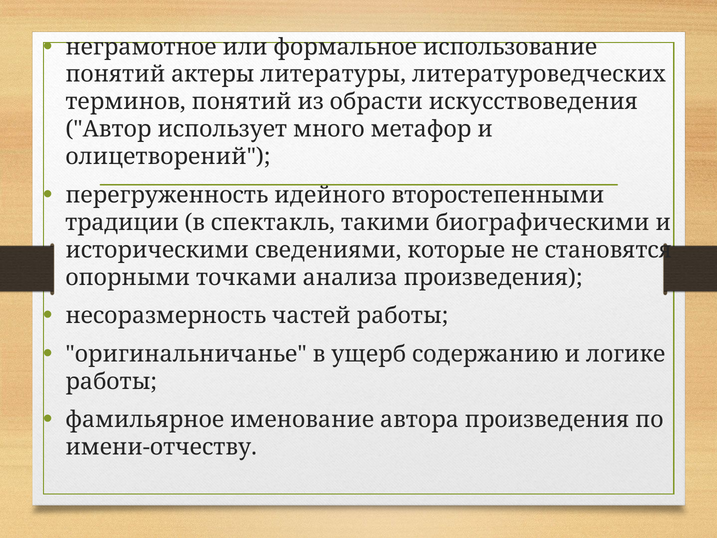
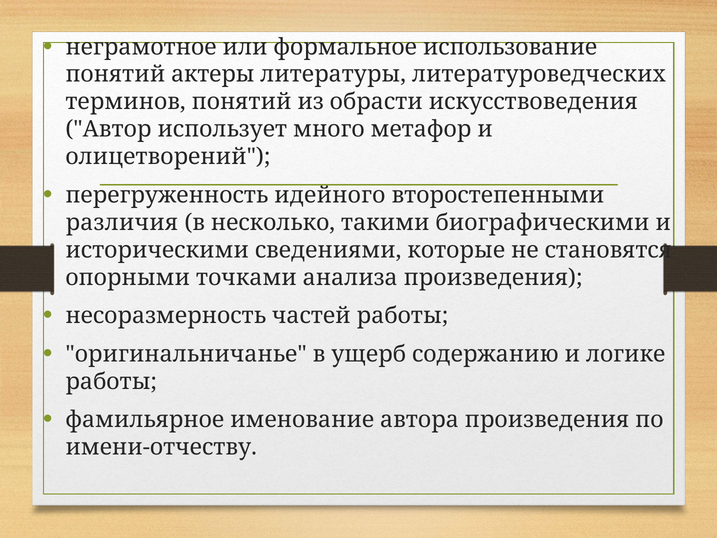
традиции: традиции -> различия
спектакль: спектакль -> несколько
